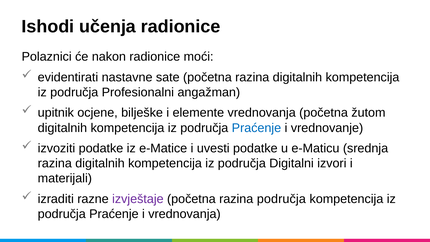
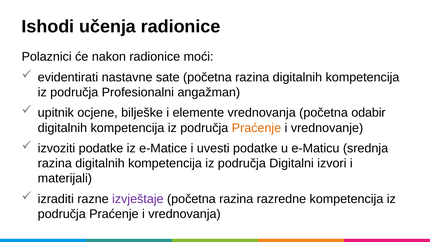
žutom: žutom -> odabir
Praćenje at (256, 128) colour: blue -> orange
razina područja: područja -> razredne
